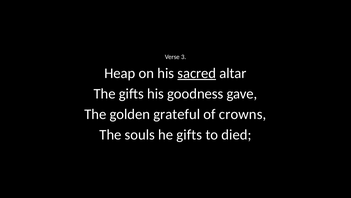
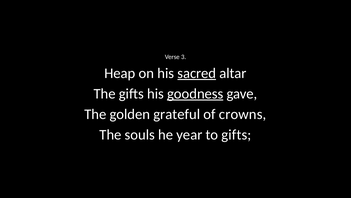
goodness underline: none -> present
he gifts: gifts -> year
to died: died -> gifts
